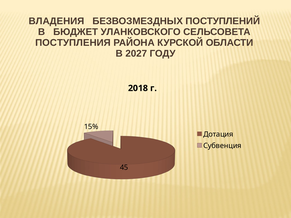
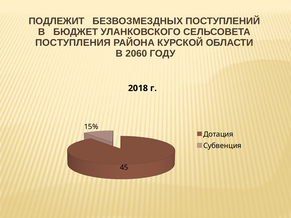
ВЛАДЕНИЯ: ВЛАДЕНИЯ -> ПОДЛЕЖИТ
2027: 2027 -> 2060
